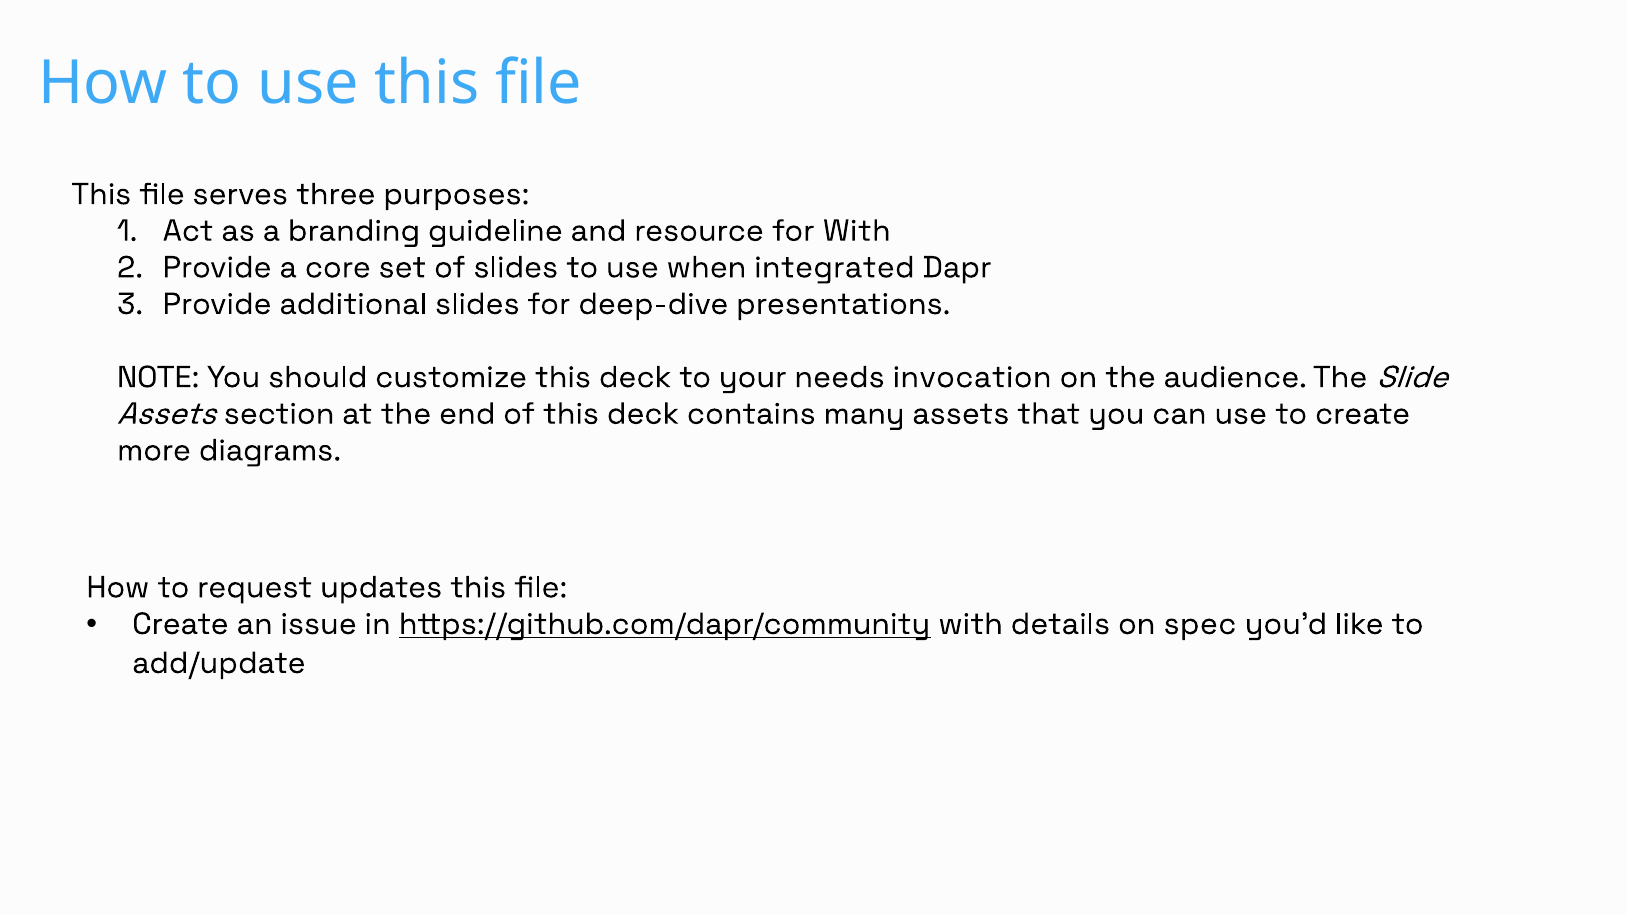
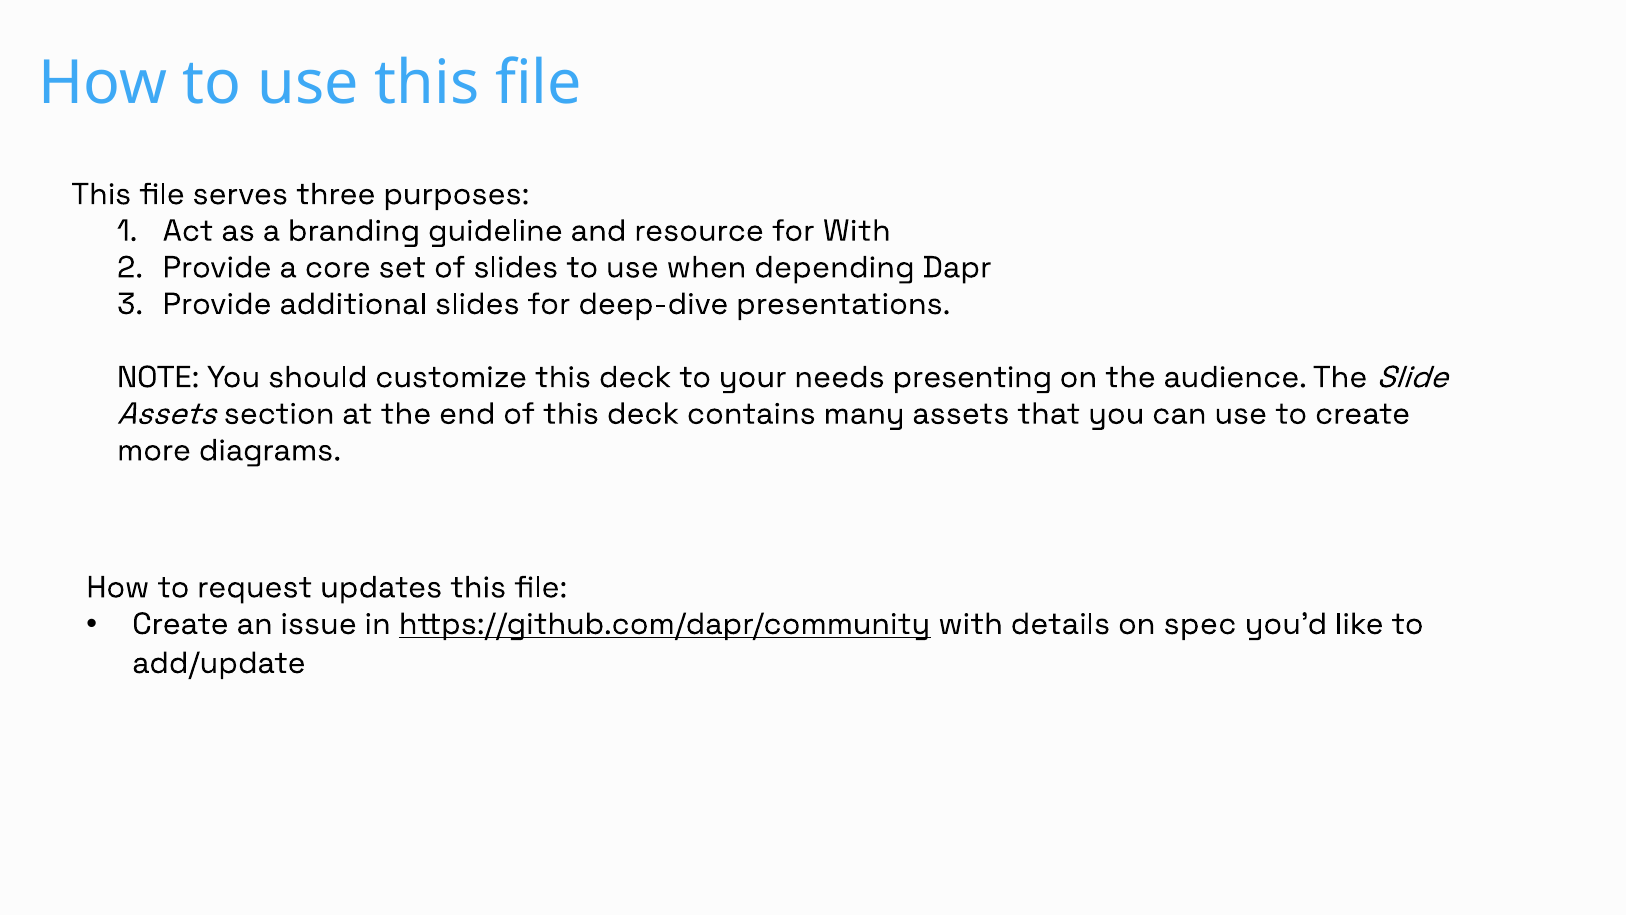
integrated: integrated -> depending
invocation: invocation -> presenting
